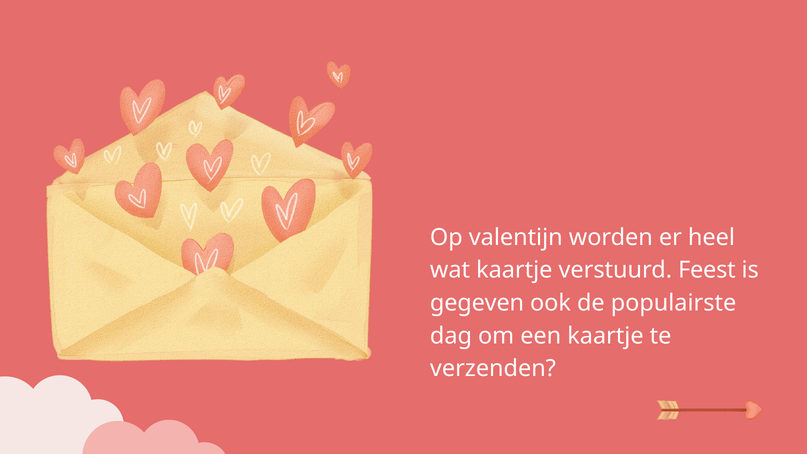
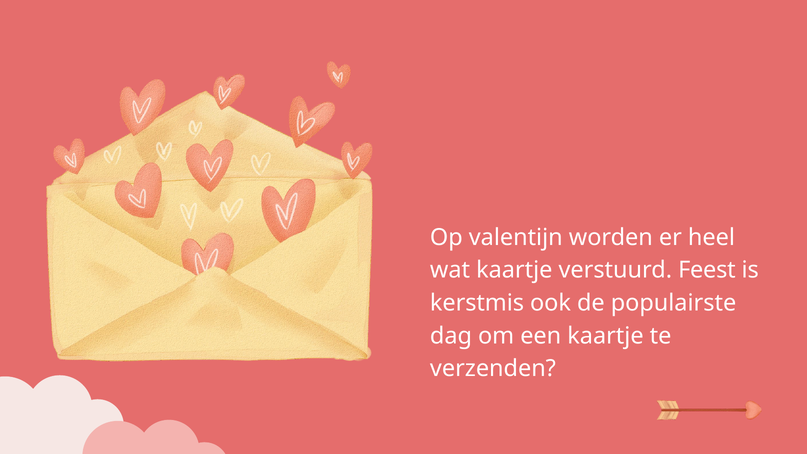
gegeven: gegeven -> kerstmis
